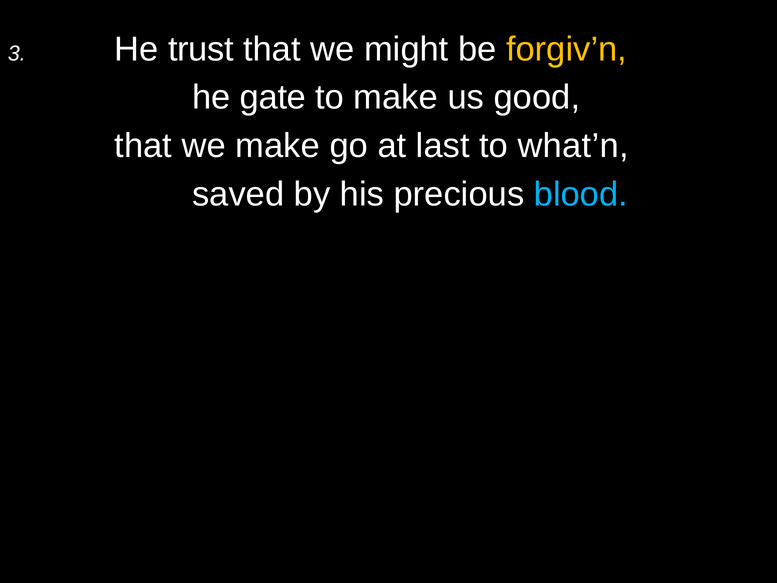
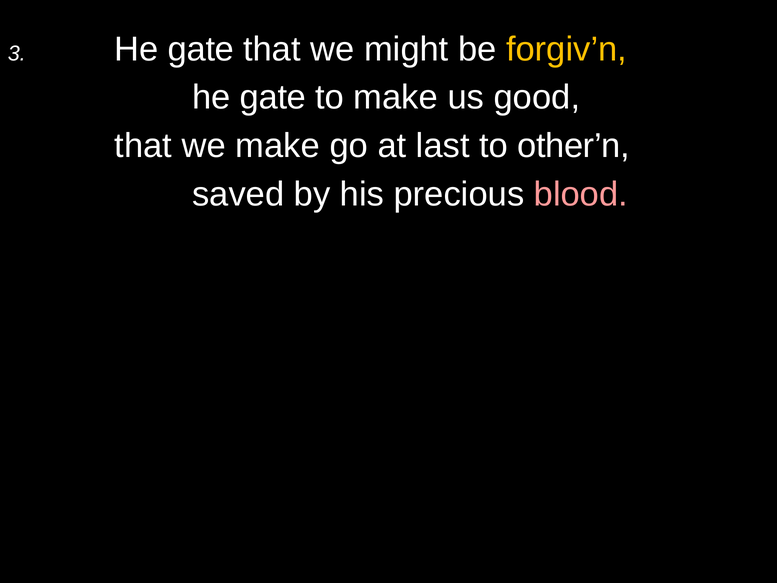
3 He trust: trust -> gate
what’n: what’n -> other’n
blood colour: light blue -> pink
